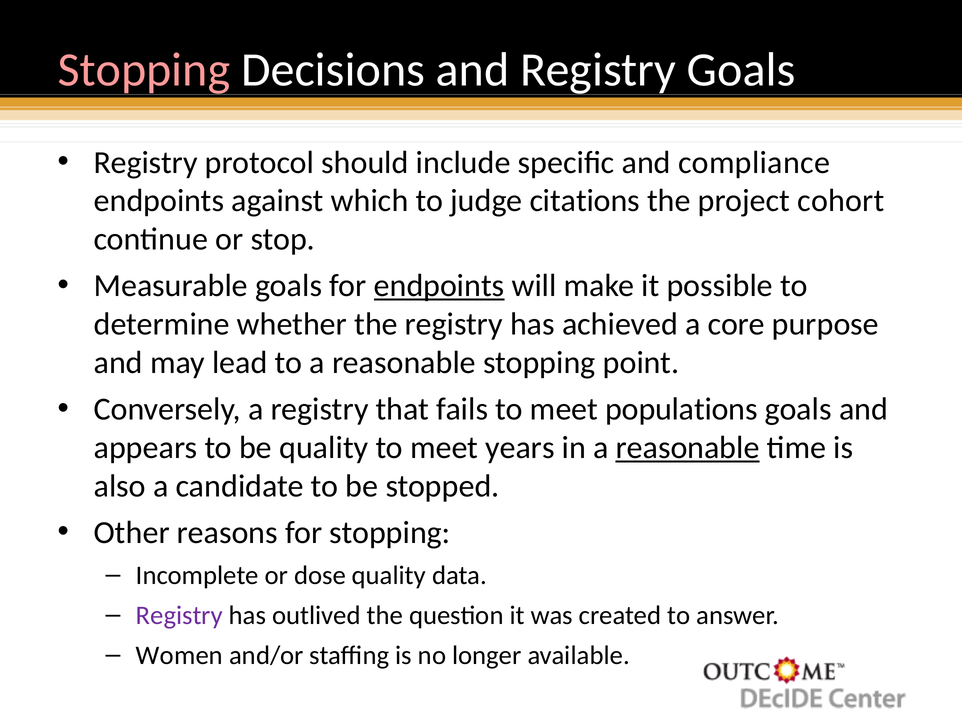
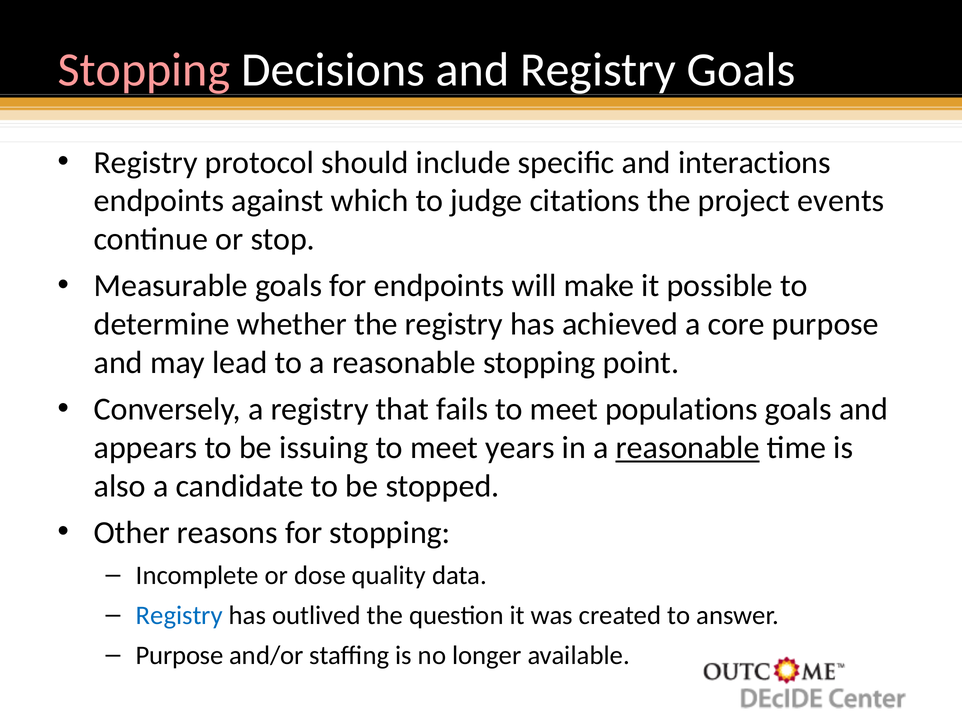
compliance: compliance -> interactions
cohort: cohort -> events
endpoints at (439, 286) underline: present -> none
be quality: quality -> issuing
Registry at (179, 616) colour: purple -> blue
Women at (179, 656): Women -> Purpose
